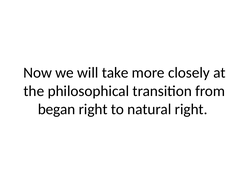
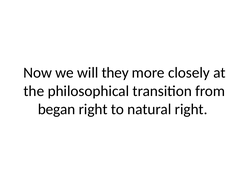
take: take -> they
